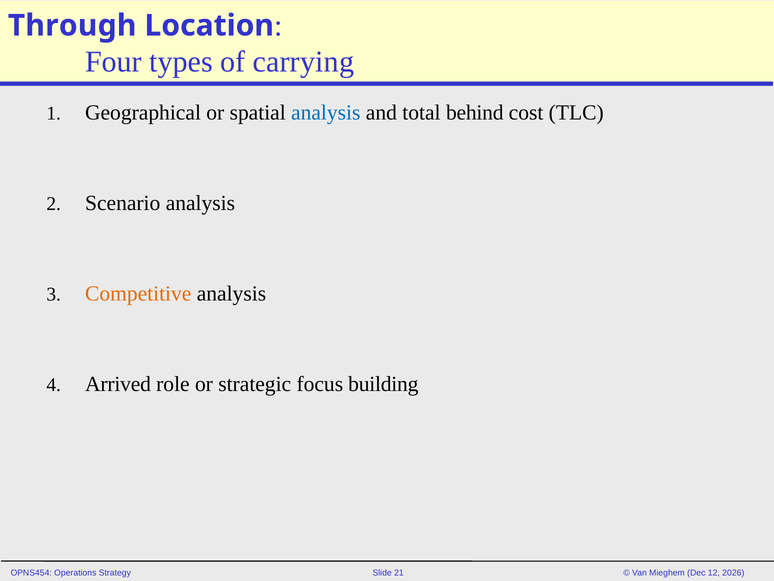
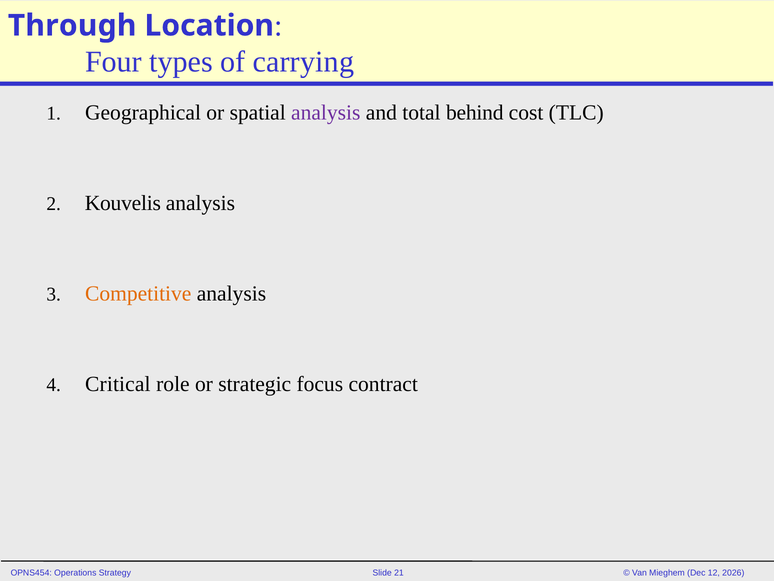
analysis at (326, 113) colour: blue -> purple
Scenario: Scenario -> Kouvelis
Arrived: Arrived -> Critical
building: building -> contract
